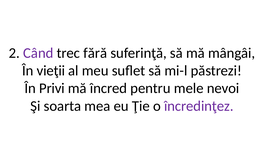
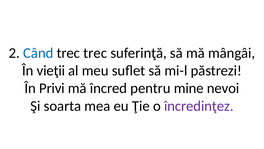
Când colour: purple -> blue
trec fără: fără -> trec
mele: mele -> mine
